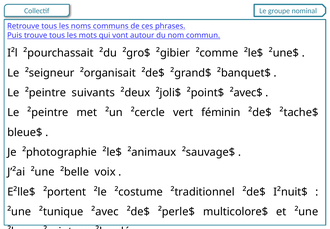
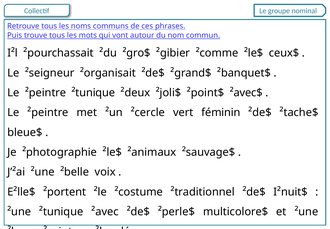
²une$: ²une$ -> ceux$
²peintre suivants: suivants -> ²tunique
